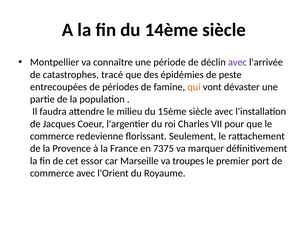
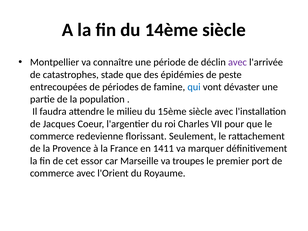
tracé: tracé -> stade
qui colour: orange -> blue
7375: 7375 -> 1411
